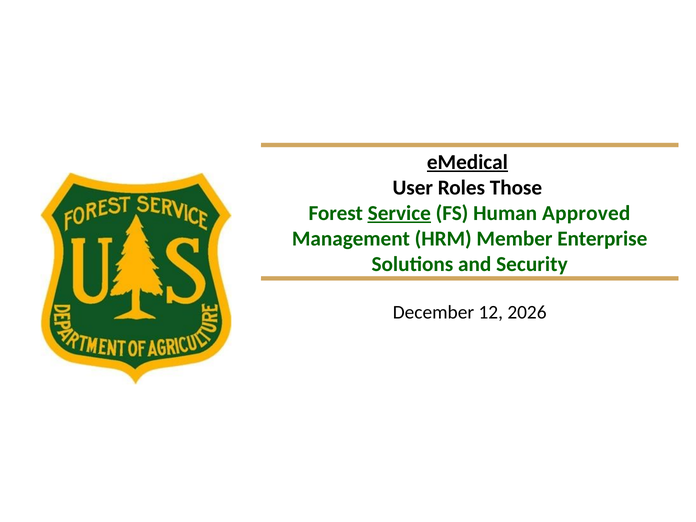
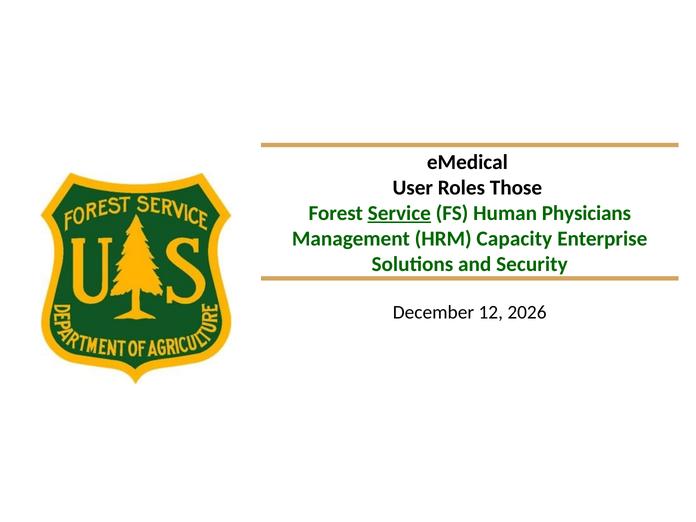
eMedical underline: present -> none
Approved: Approved -> Physicians
Member: Member -> Capacity
